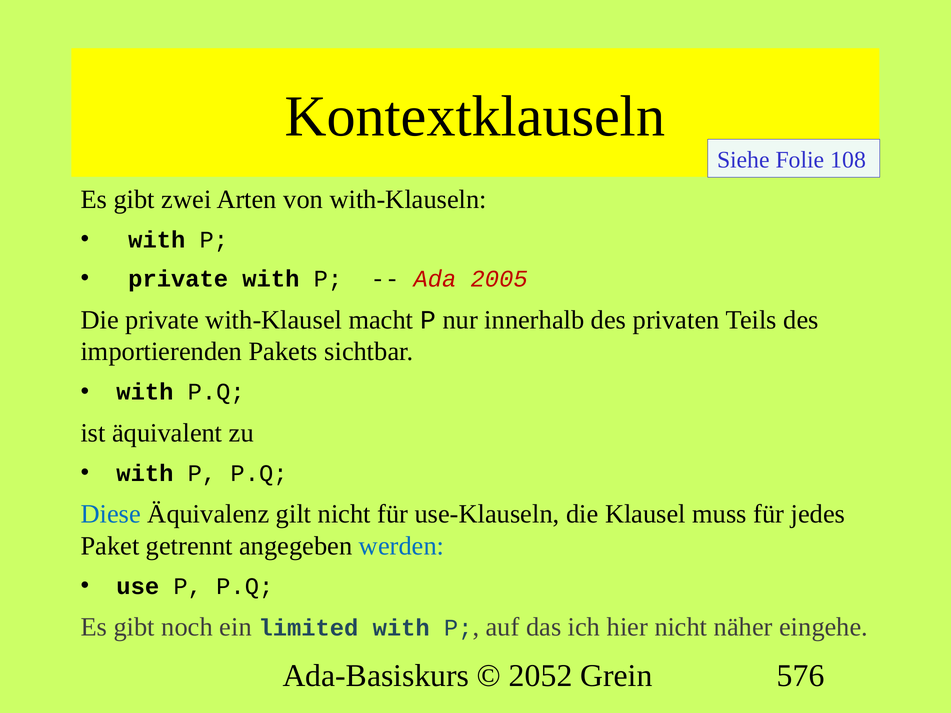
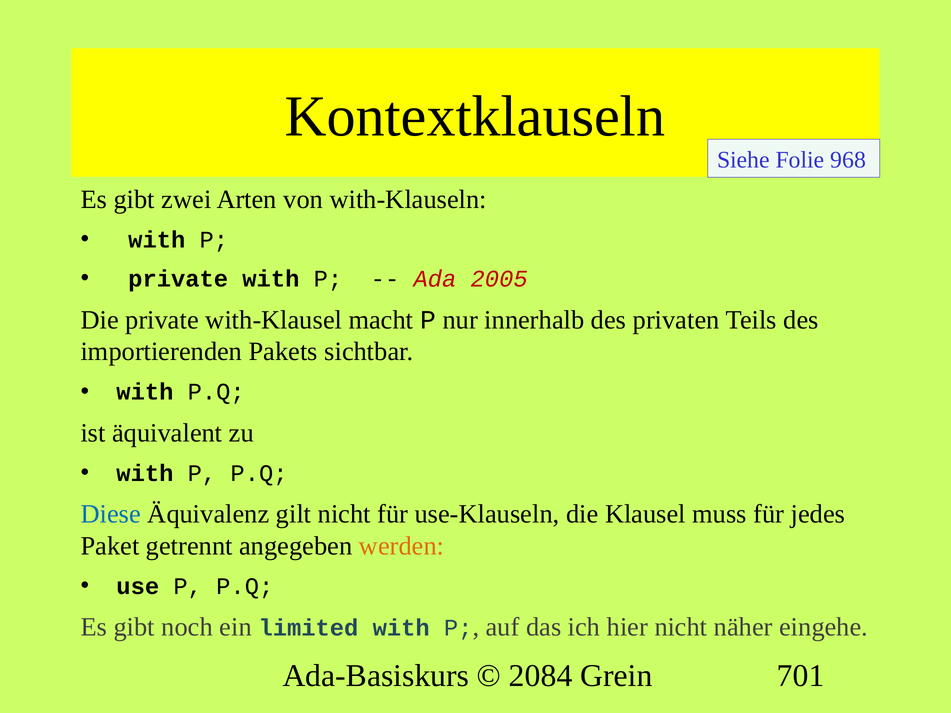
108: 108 -> 968
werden colour: blue -> orange
2052: 2052 -> 2084
576: 576 -> 701
